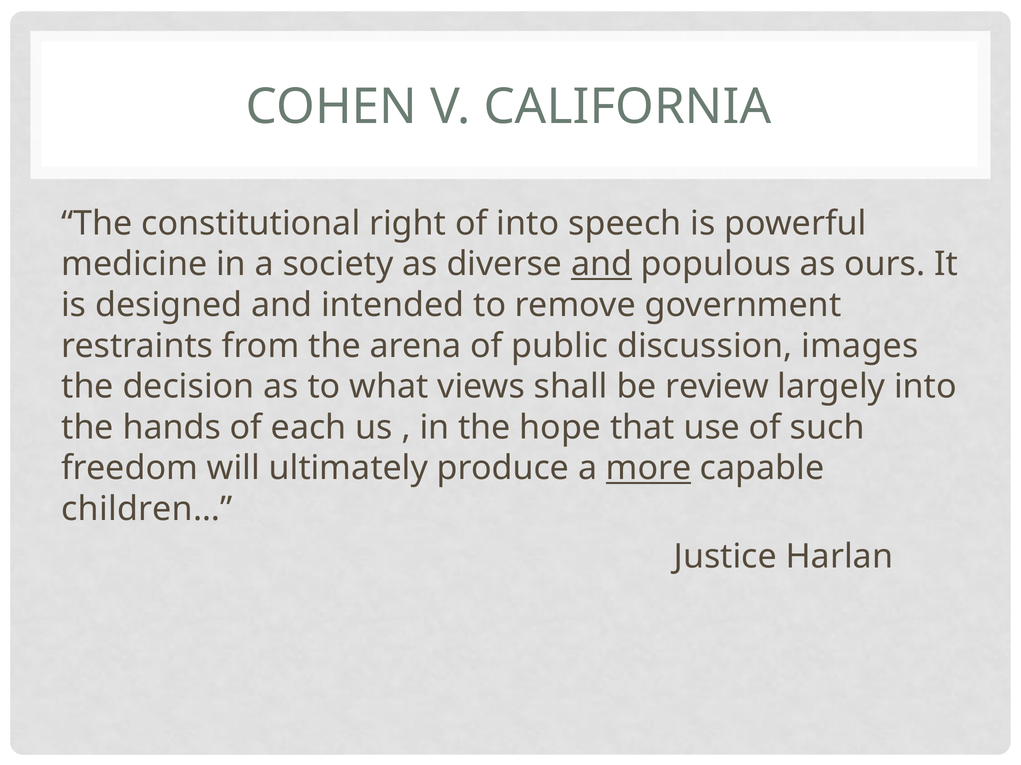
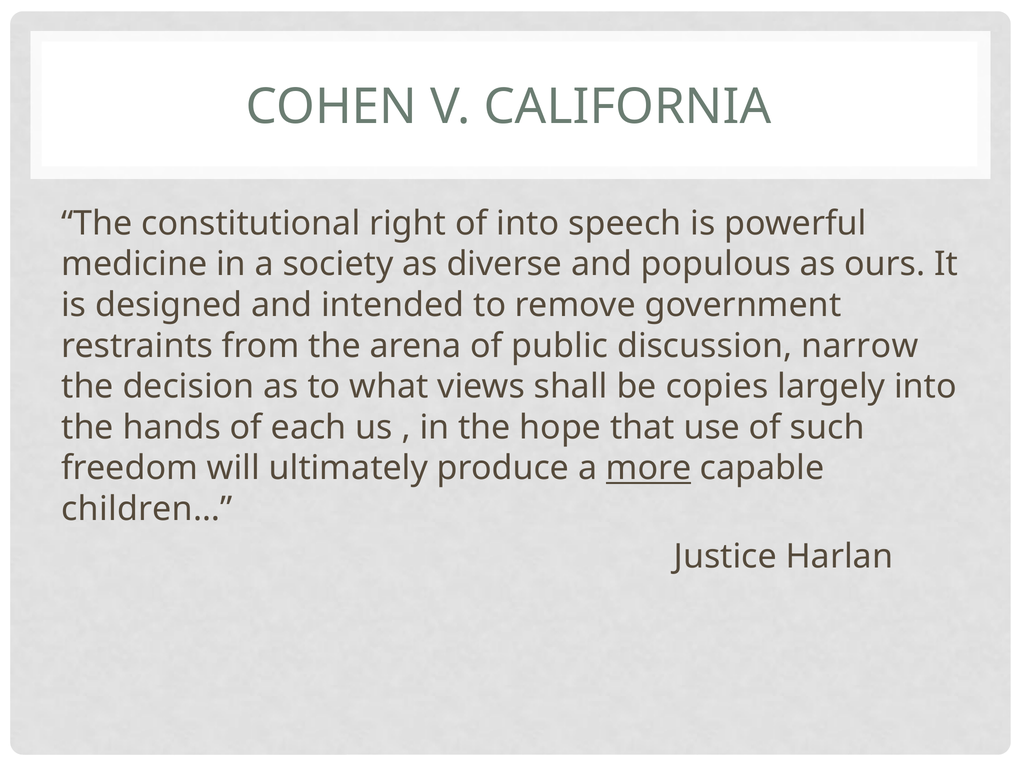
and at (602, 264) underline: present -> none
images: images -> narrow
review: review -> copies
